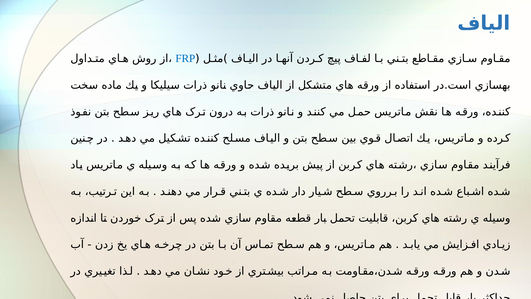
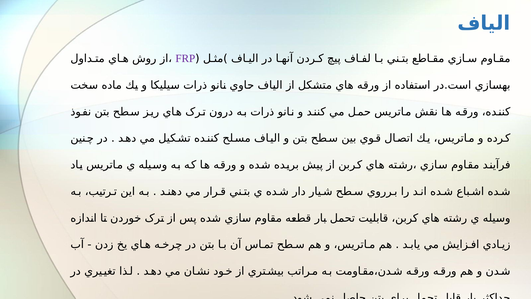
FRP colour: blue -> purple
